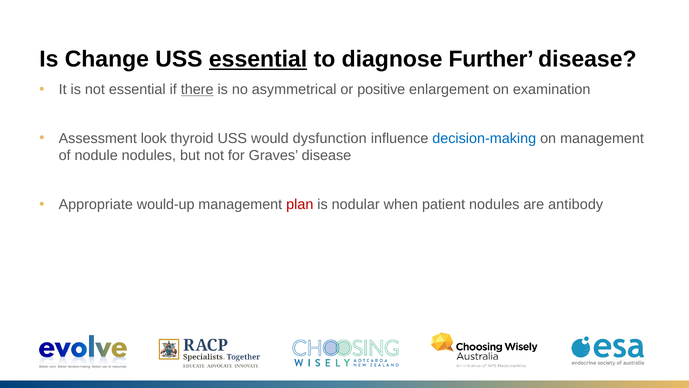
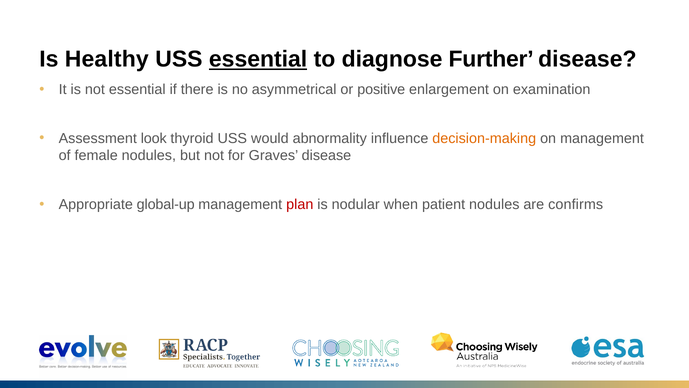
Change: Change -> Healthy
there underline: present -> none
dysfunction: dysfunction -> abnormality
decision-making colour: blue -> orange
nodule: nodule -> female
would-up: would-up -> global-up
antibody: antibody -> confirms
